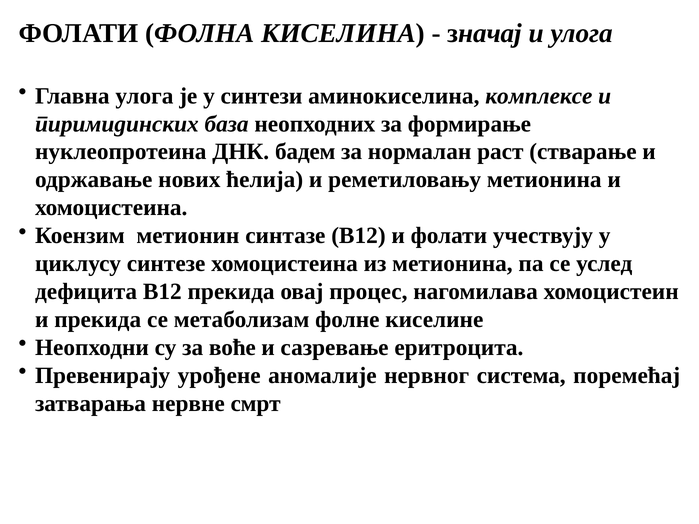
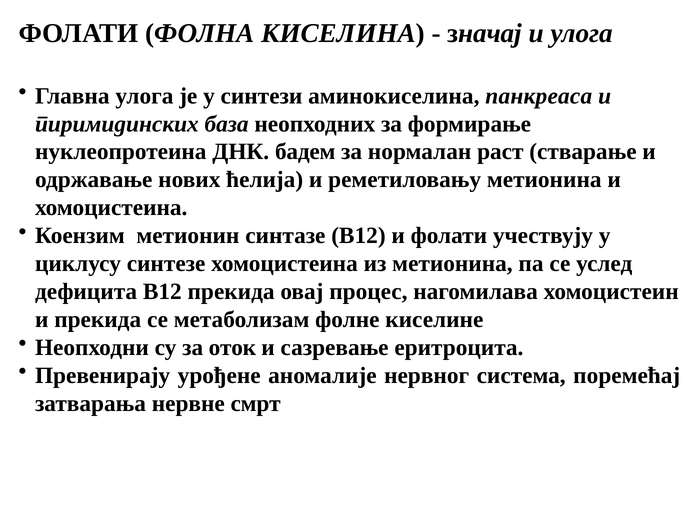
комплексе: комплексе -> панкреаса
воће: воће -> оток
